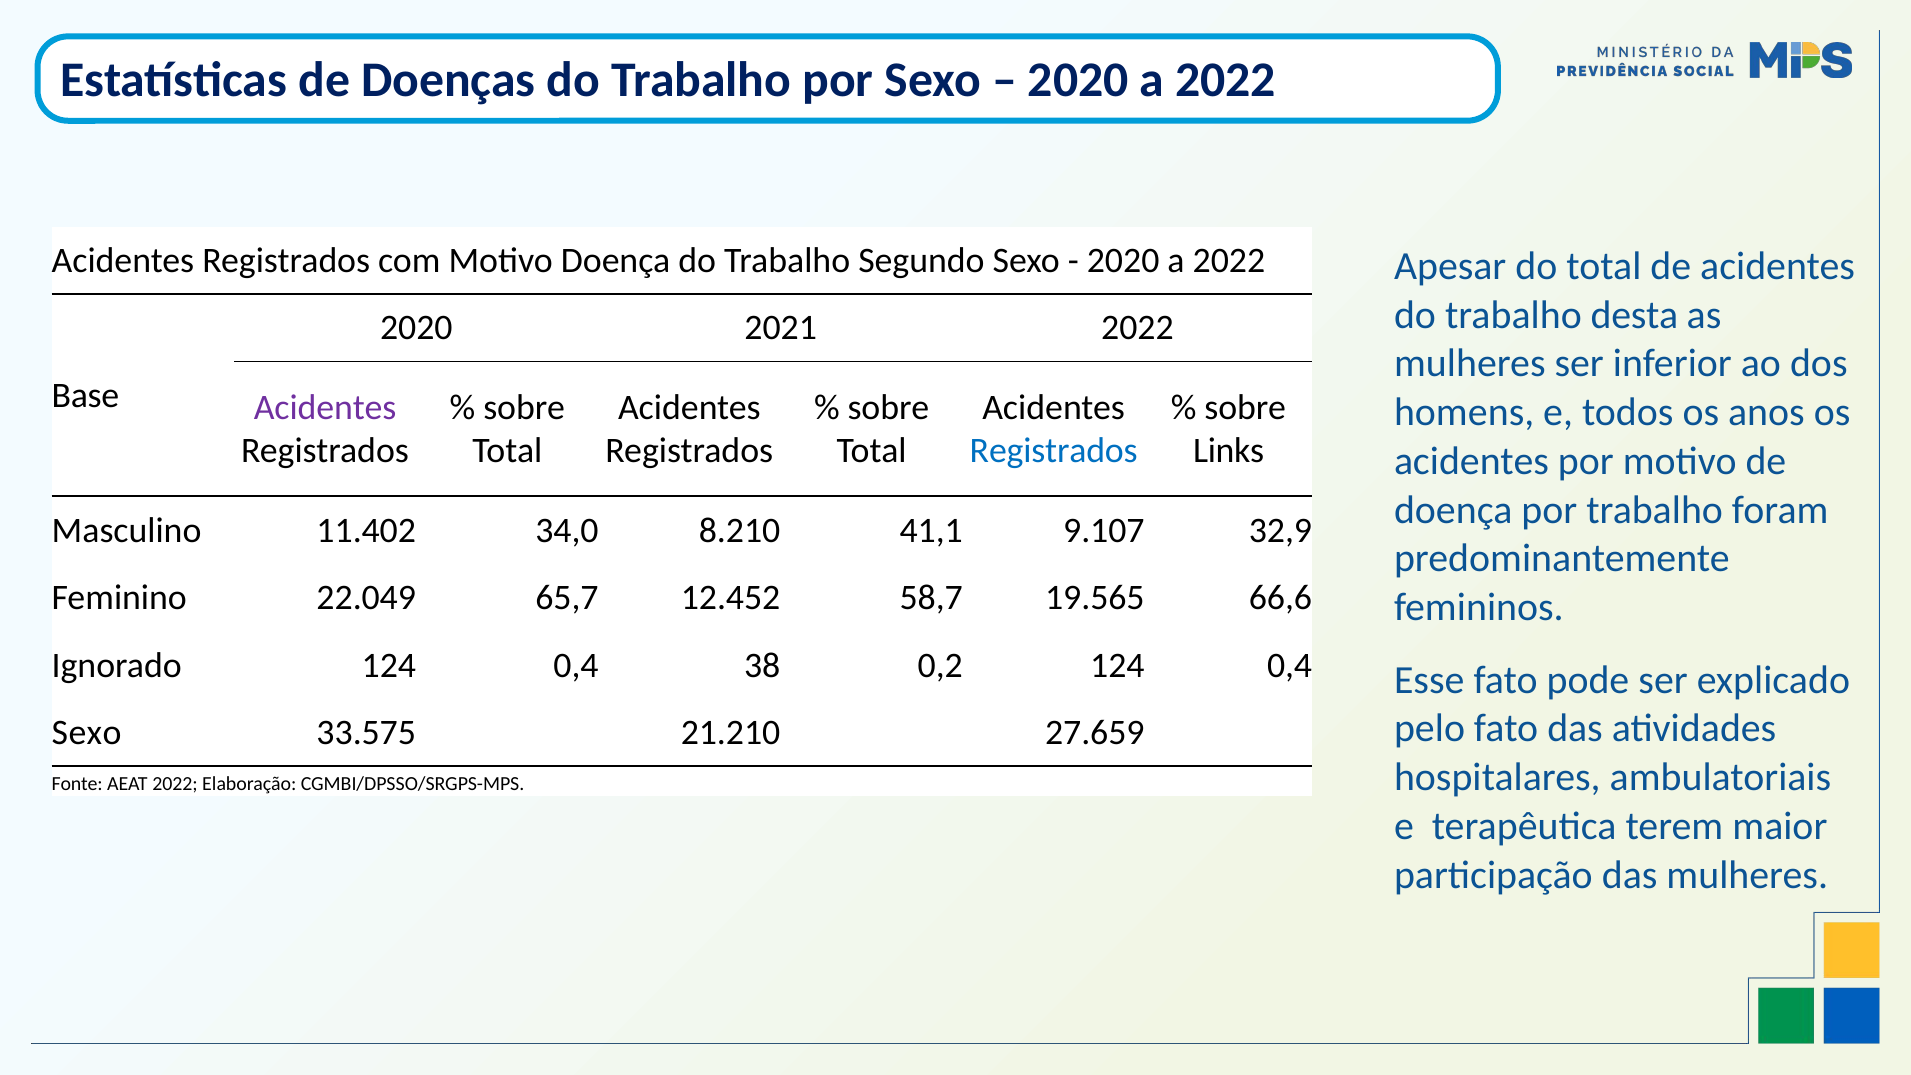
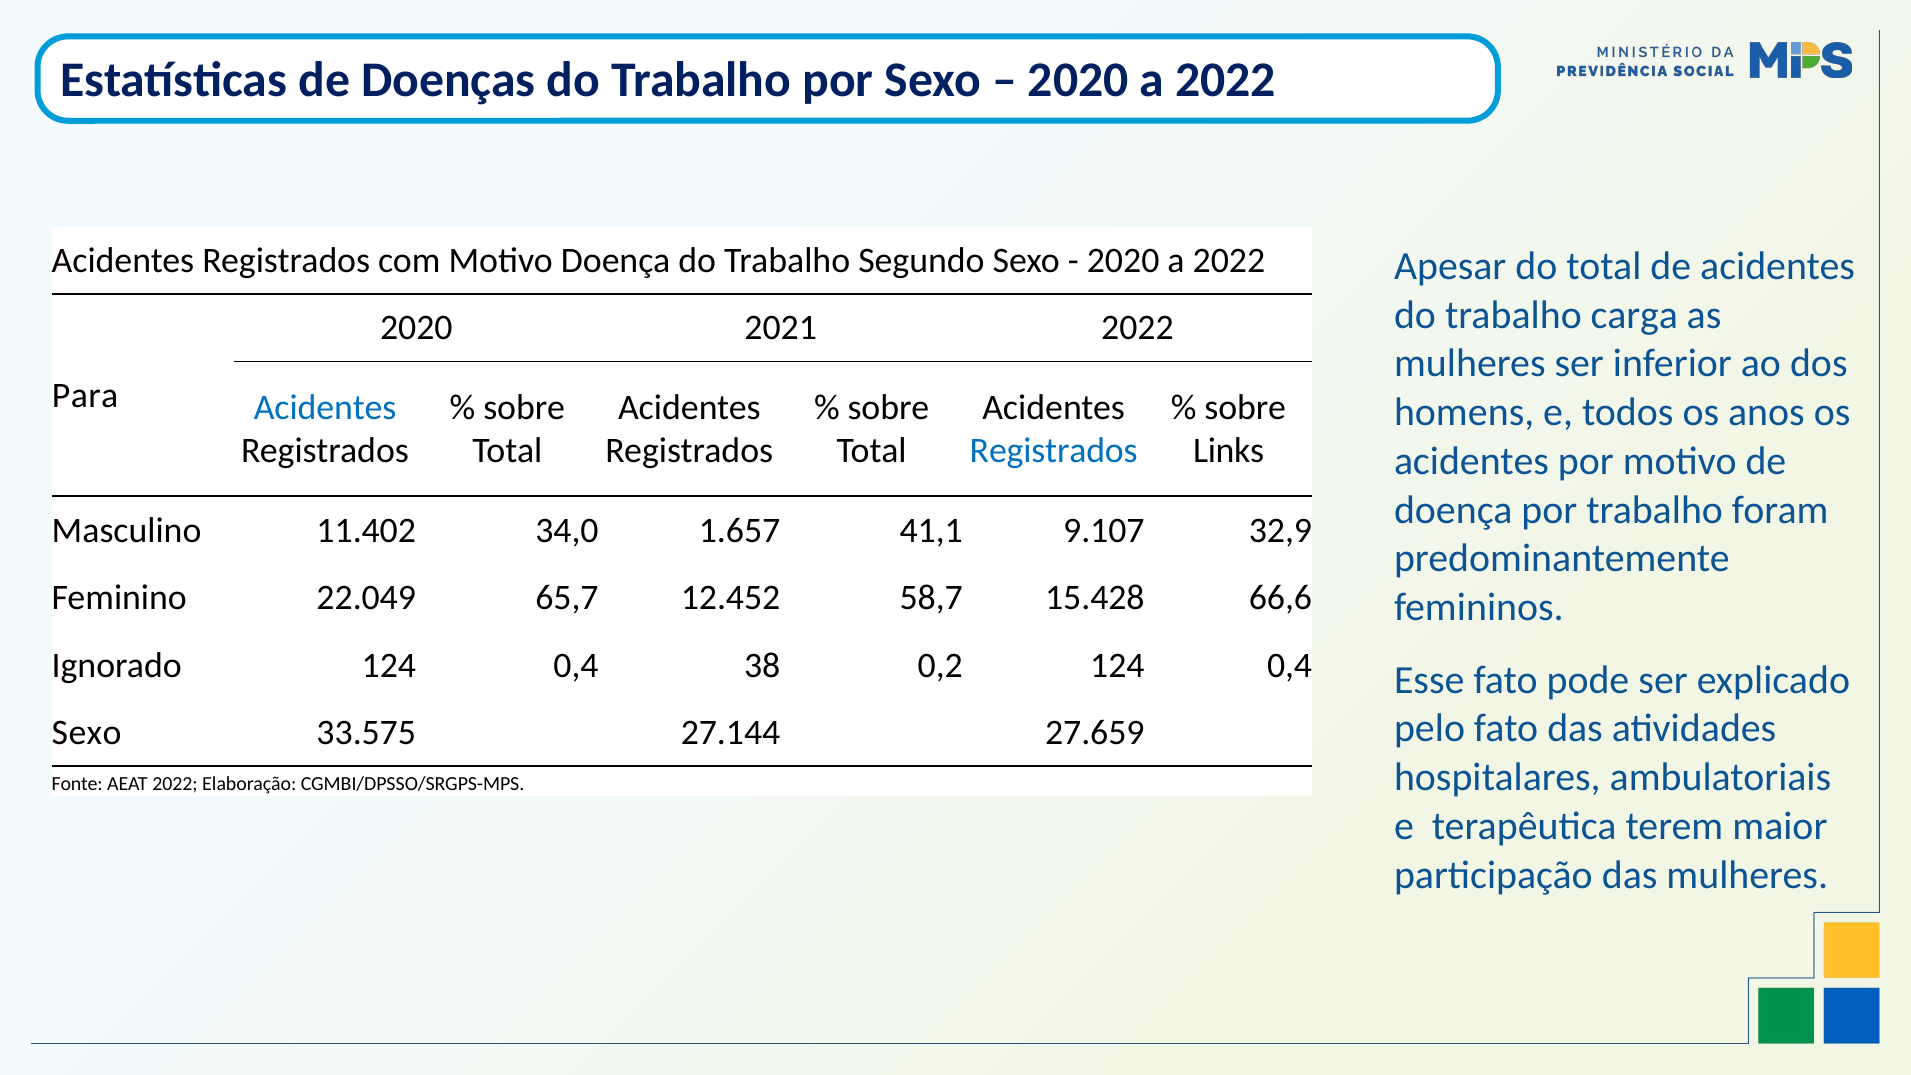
desta: desta -> carga
Base: Base -> Para
Acidentes at (325, 407) colour: purple -> blue
8.210: 8.210 -> 1.657
19.565: 19.565 -> 15.428
21.210: 21.210 -> 27.144
